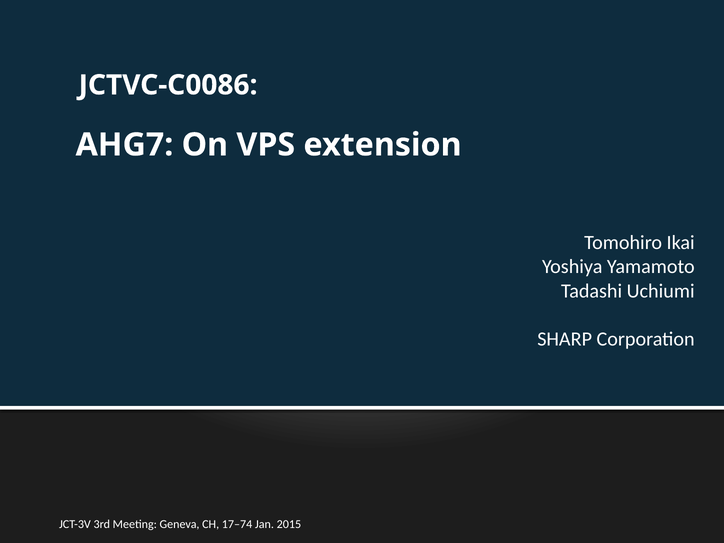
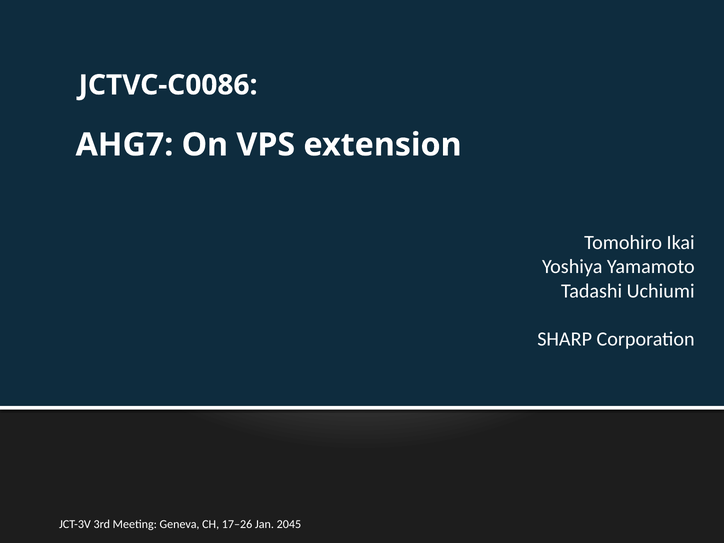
17–74: 17–74 -> 17–26
2015: 2015 -> 2045
